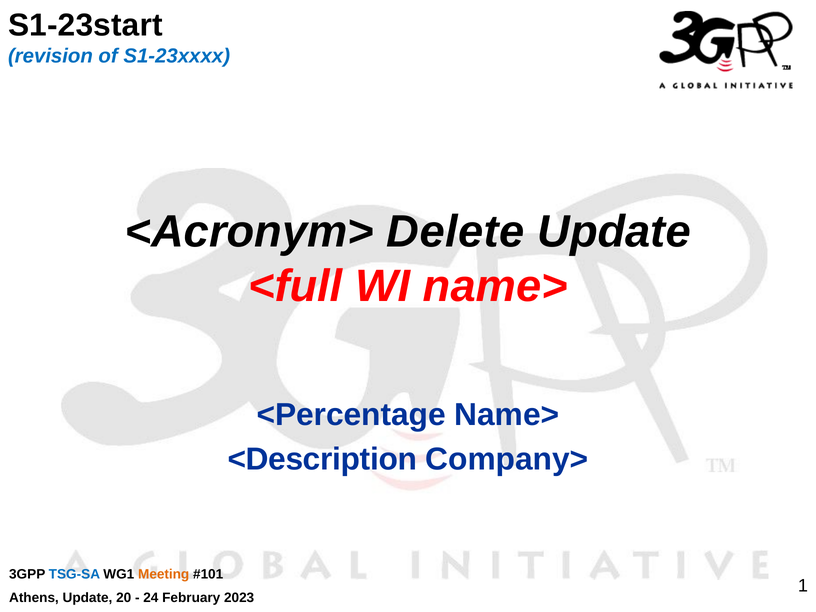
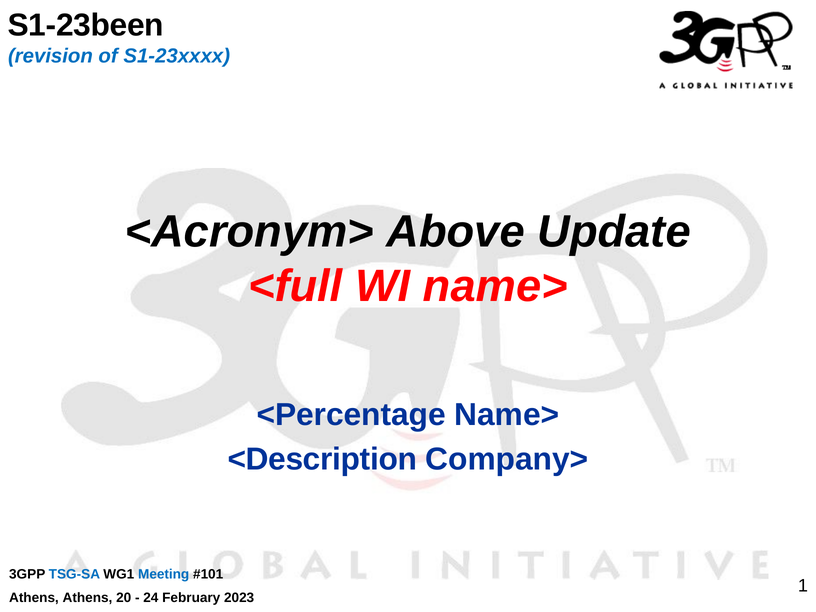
S1-23start: S1-23start -> S1-23been
Delete: Delete -> Above
Meeting colour: orange -> blue
Athens Update: Update -> Athens
